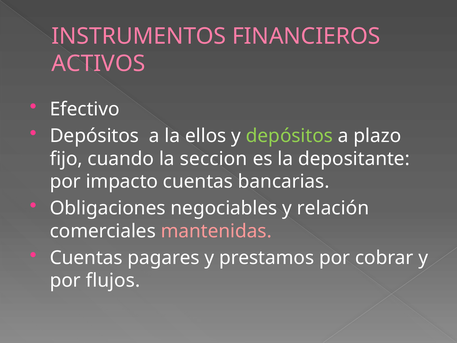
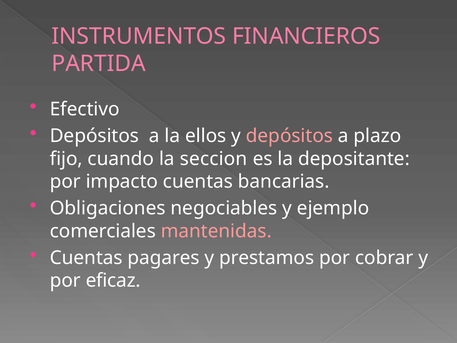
ACTIVOS: ACTIVOS -> PARTIDA
depósitos at (289, 136) colour: light green -> pink
relación: relación -> ejemplo
flujos: flujos -> eficaz
